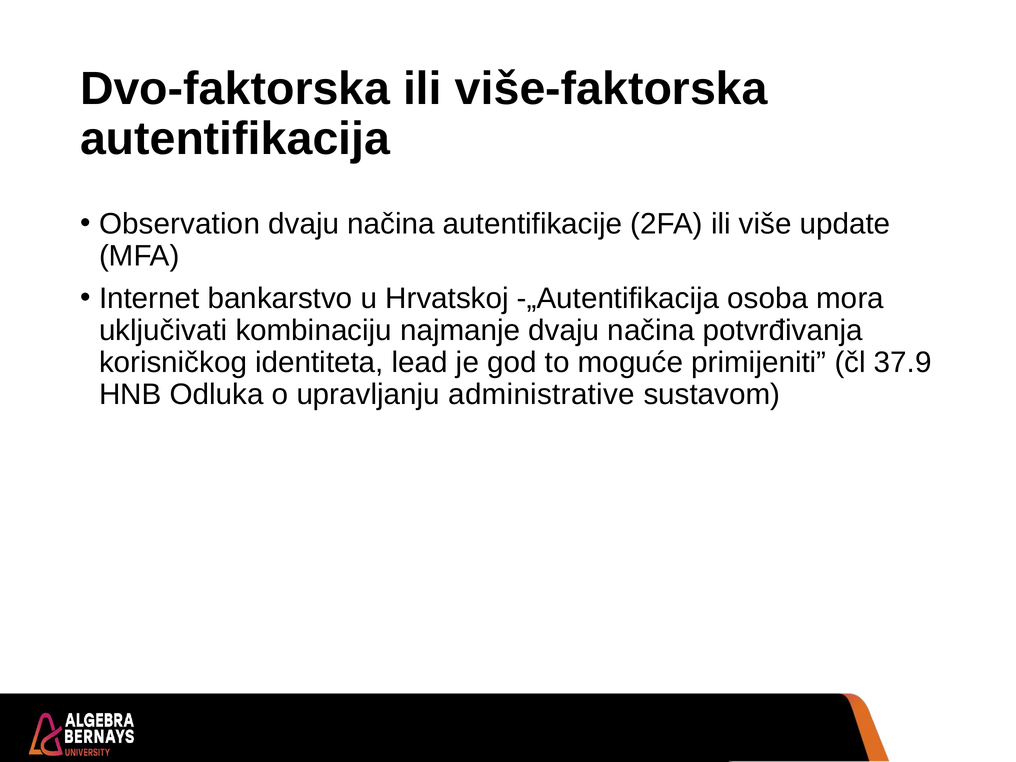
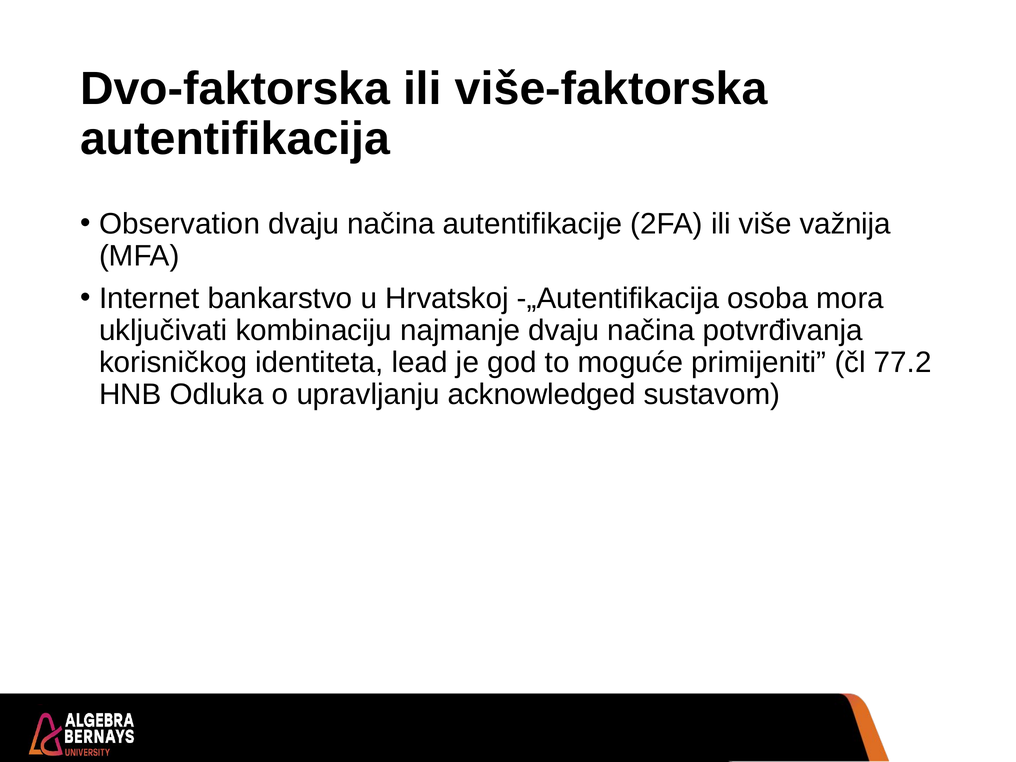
update: update -> važnija
37.9: 37.9 -> 77.2
administrative: administrative -> acknowledged
